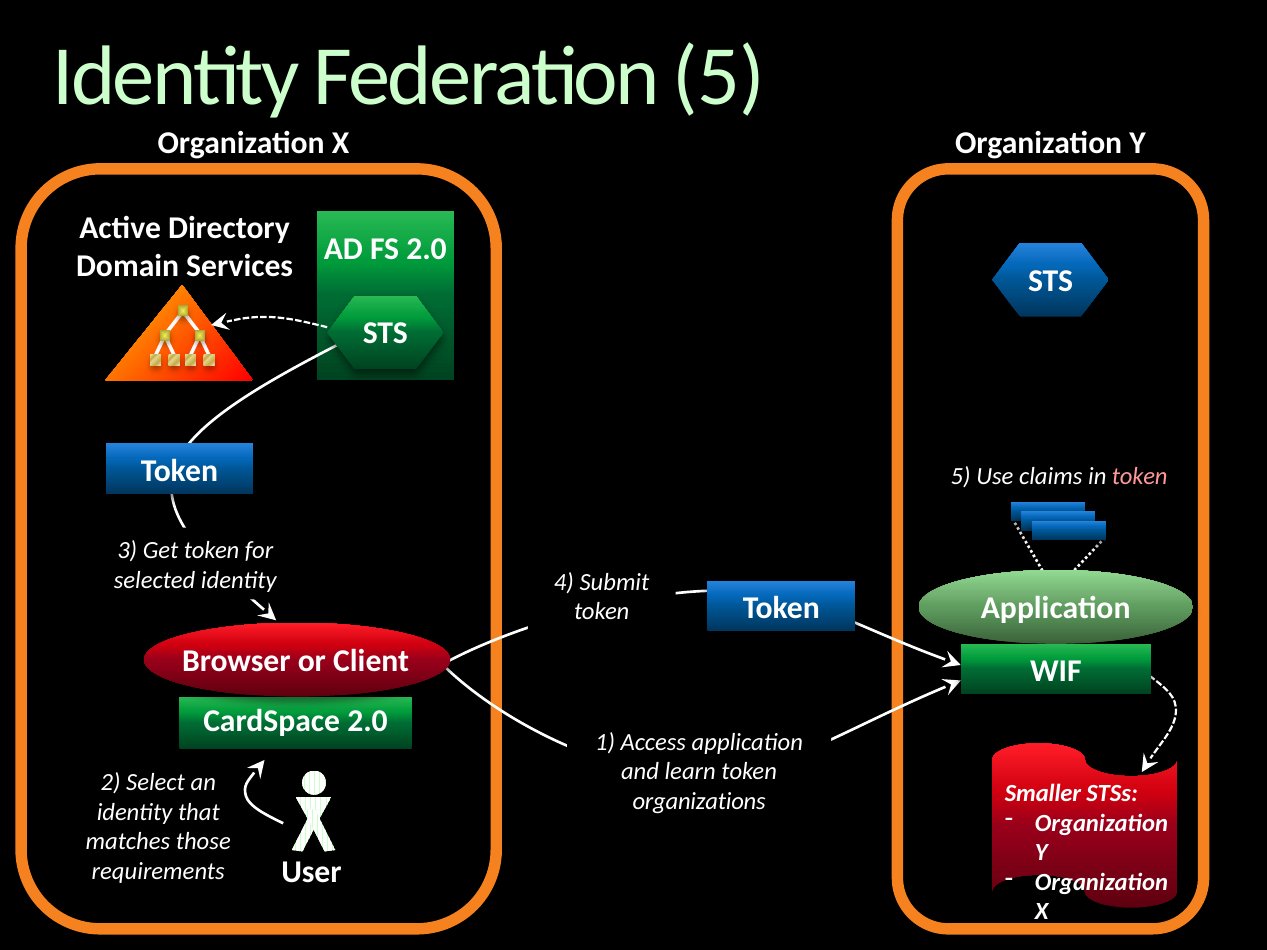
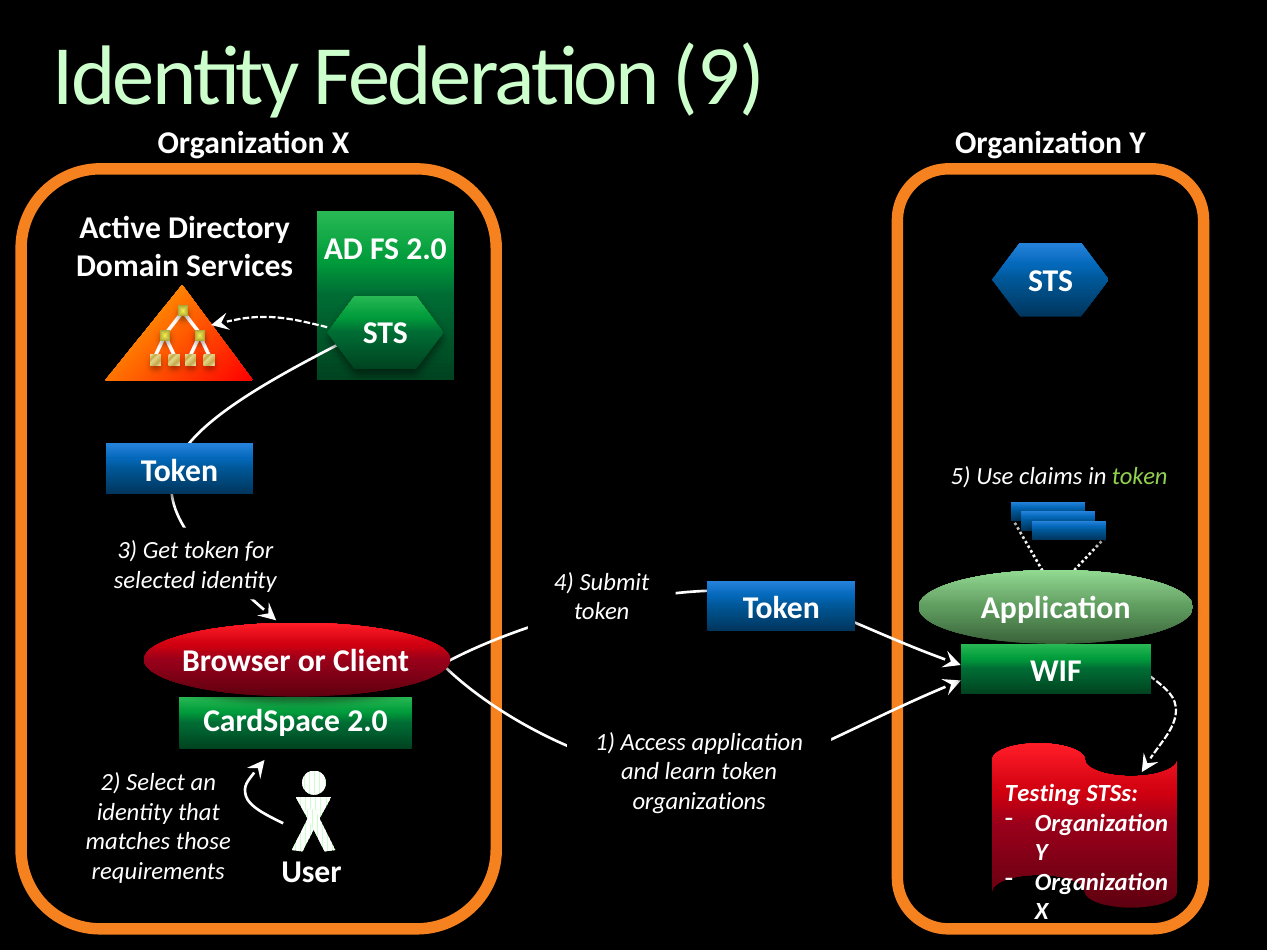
Federation 5: 5 -> 9
token at (1140, 477) colour: pink -> light green
Smaller: Smaller -> Testing
